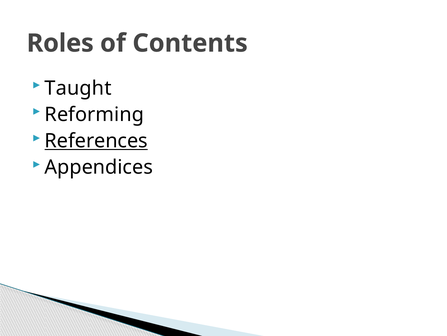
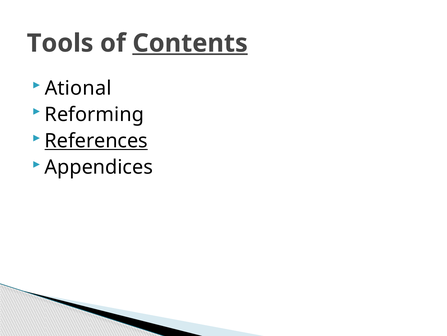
Roles: Roles -> Tools
Contents underline: none -> present
Taught: Taught -> Ational
